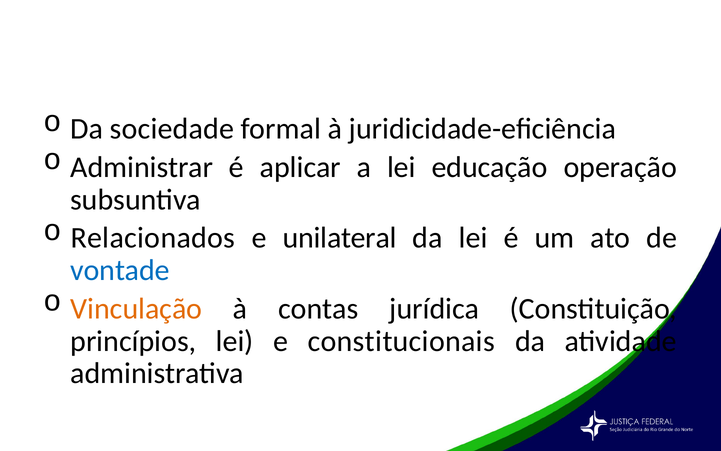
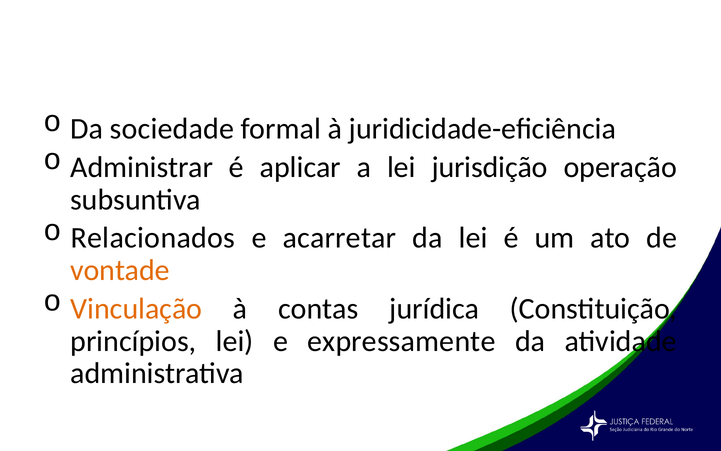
educação: educação -> jurisdição
unilateral: unilateral -> acarretar
vontade colour: blue -> orange
constitucionais: constitucionais -> expressamente
